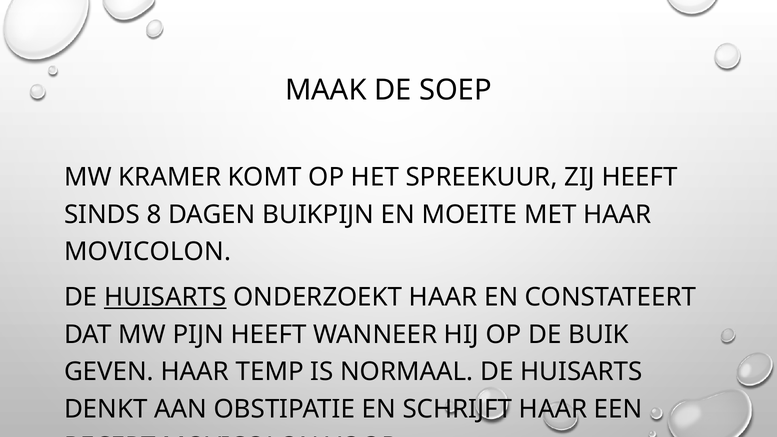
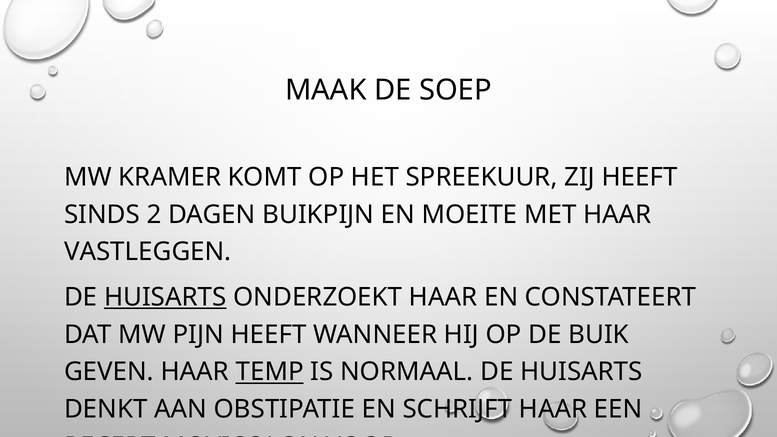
8: 8 -> 2
MOVICOLON at (148, 252): MOVICOLON -> VASTLEGGEN
TEMP underline: none -> present
